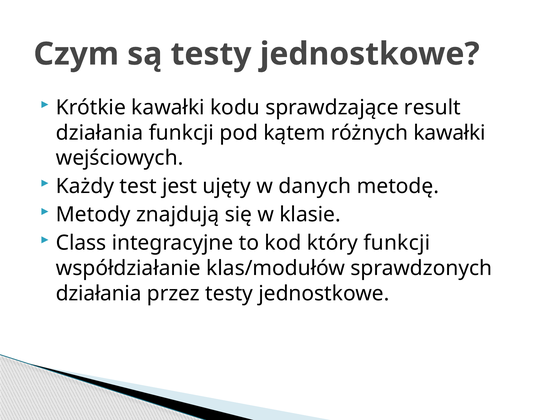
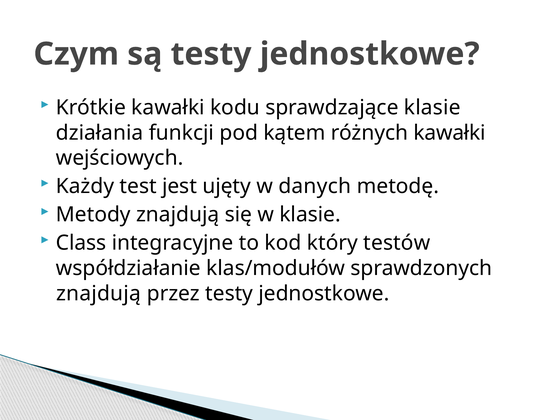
sprawdzające result: result -> klasie
który funkcji: funkcji -> testów
działania at (99, 293): działania -> znajdują
